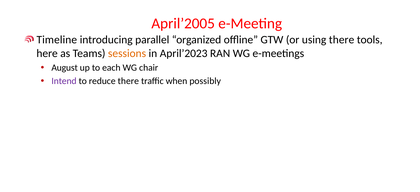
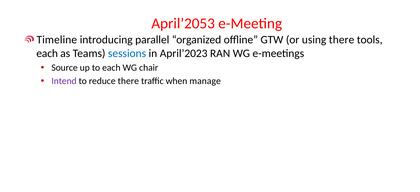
April’2005: April’2005 -> April’2053
here at (47, 54): here -> each
sessions colour: orange -> blue
August: August -> Source
possibly: possibly -> manage
